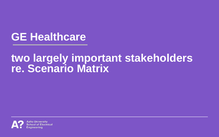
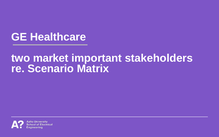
largely: largely -> market
